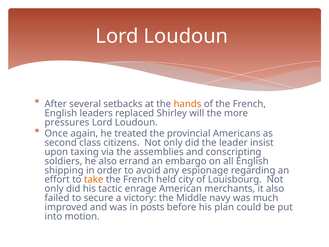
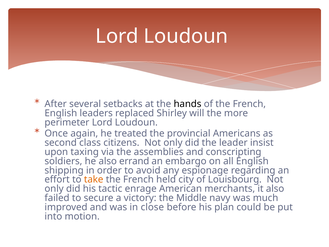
hands colour: orange -> black
pressures: pressures -> perimeter
posts: posts -> close
